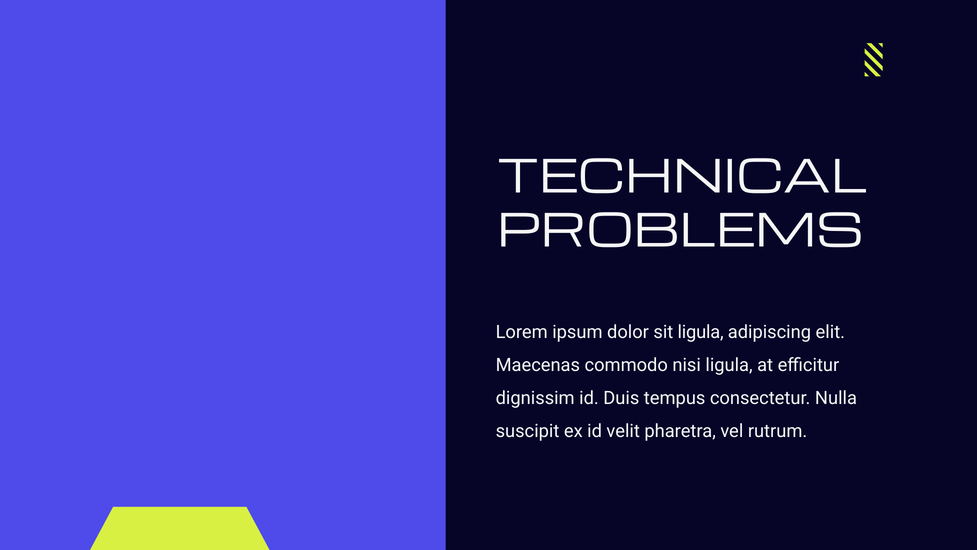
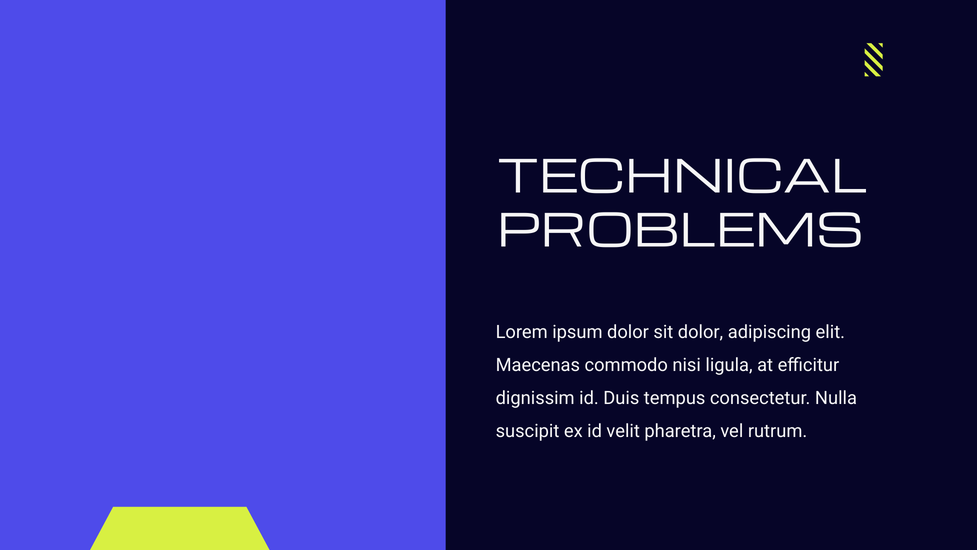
sit ligula: ligula -> dolor
